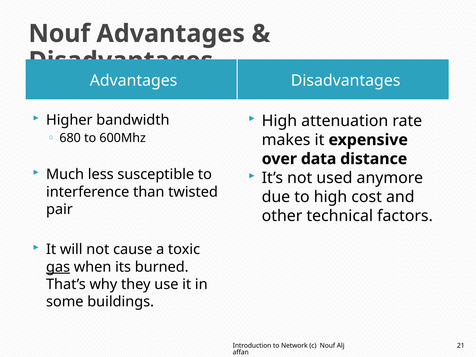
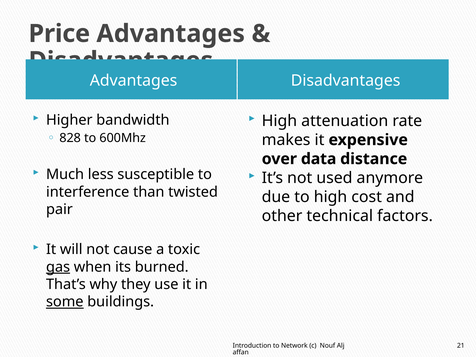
Nouf at (59, 34): Nouf -> Price
680: 680 -> 828
some underline: none -> present
